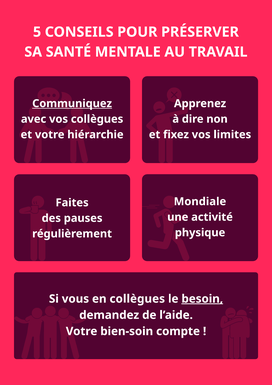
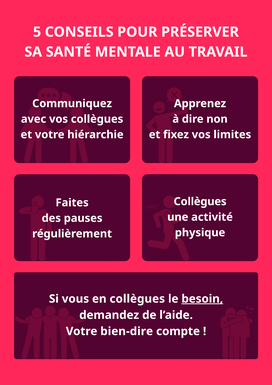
Communiquez underline: present -> none
Mondiale at (200, 201): Mondiale -> Collègues
bien-soin: bien-soin -> bien-dire
